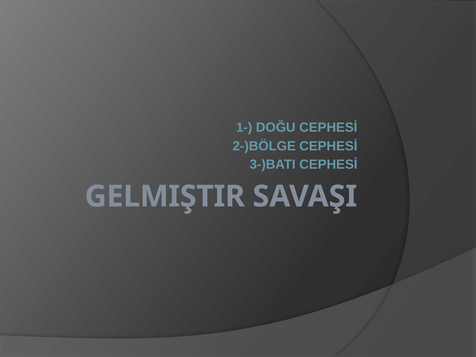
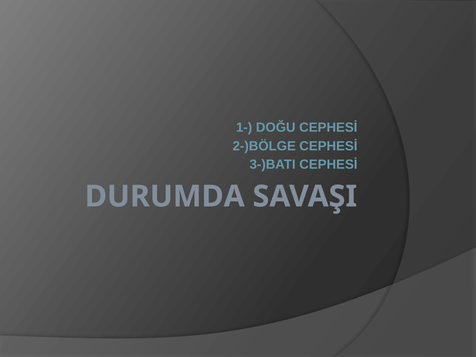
GELMIŞTIR: GELMIŞTIR -> DURUMDA
